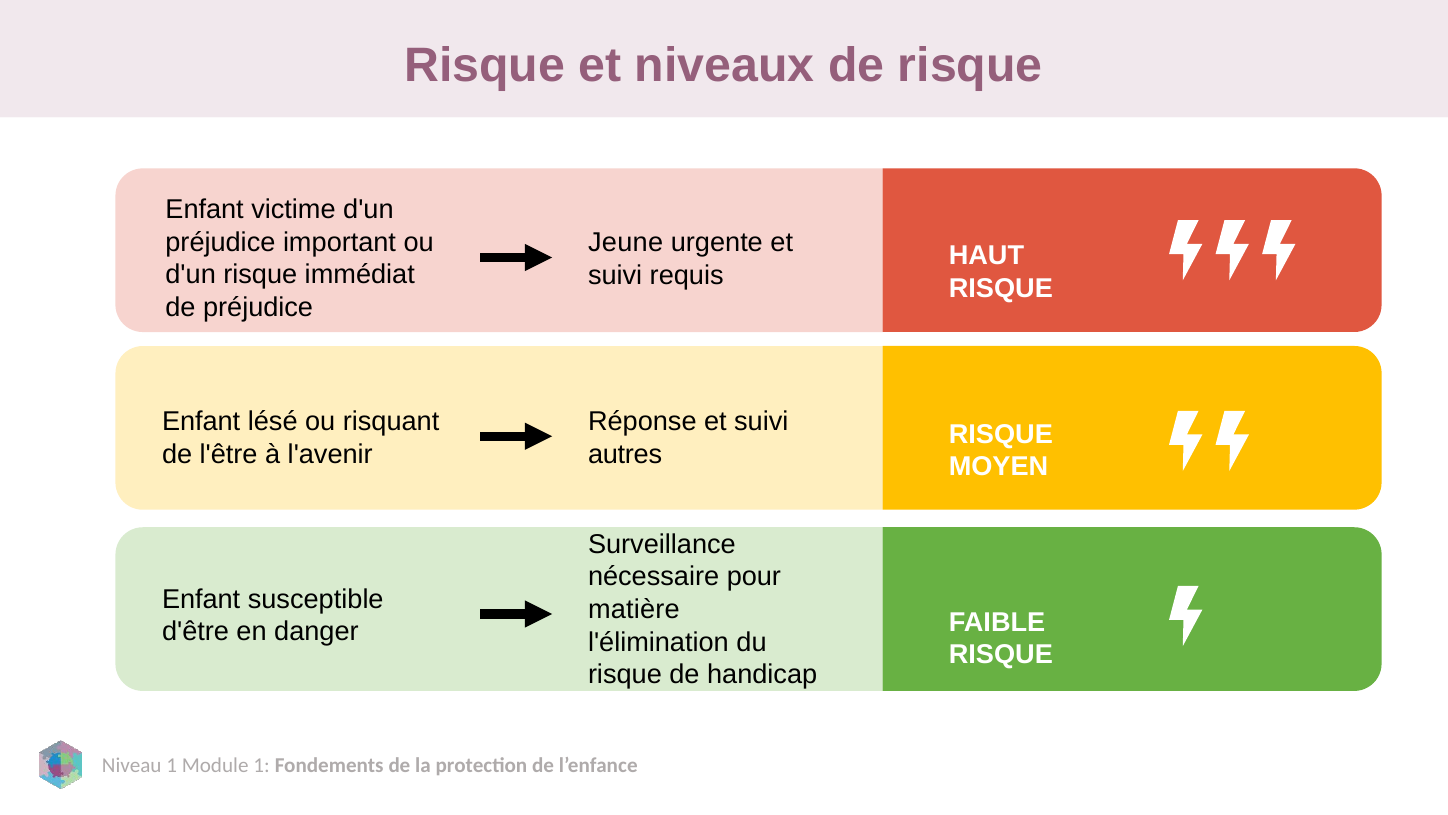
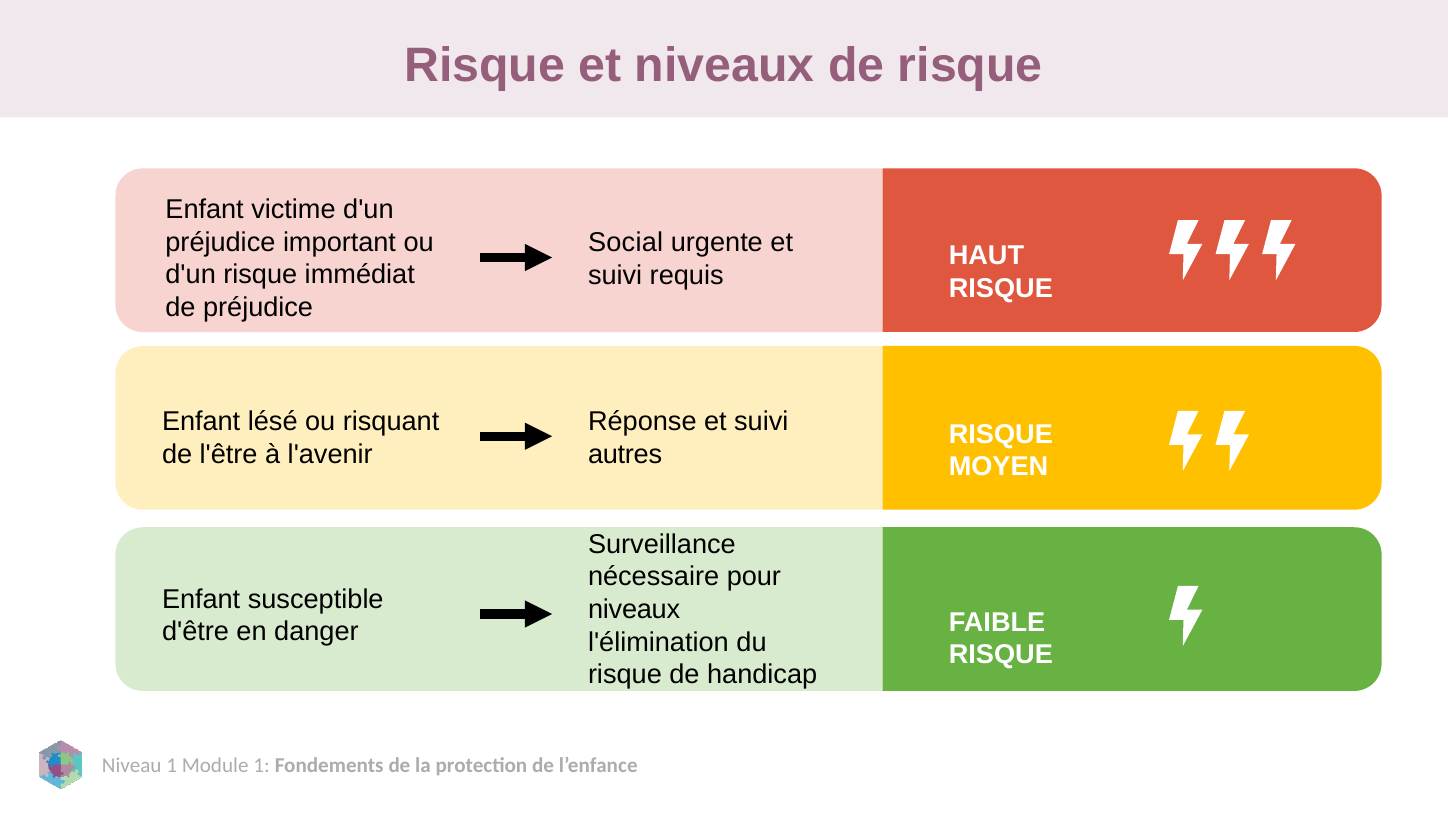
Jeune: Jeune -> Social
matière at (634, 609): matière -> niveaux
